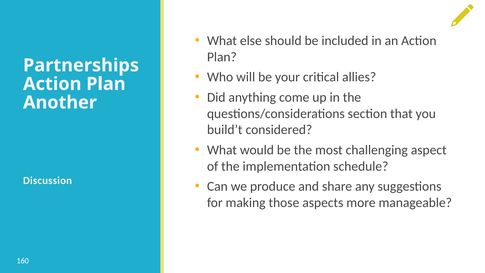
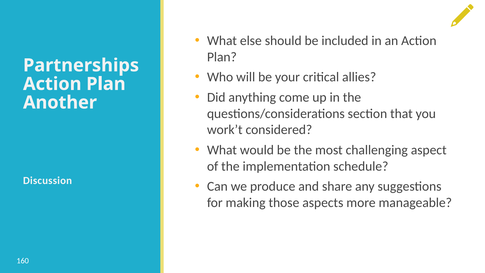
build’t: build’t -> work’t
